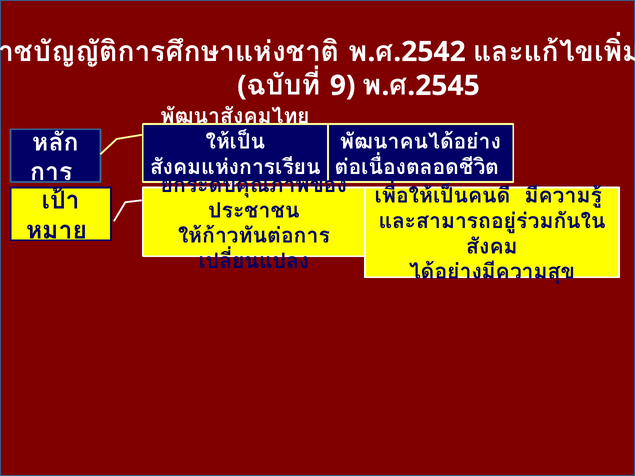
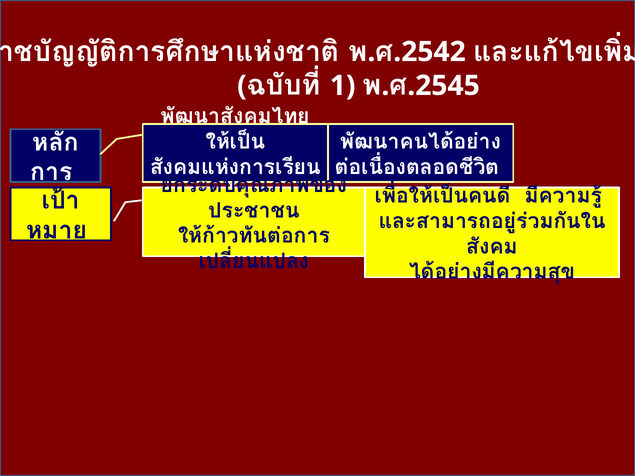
9: 9 -> 1
